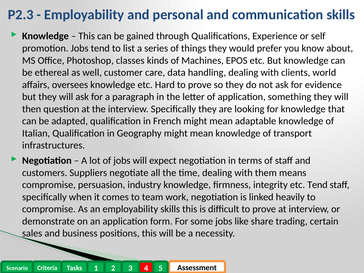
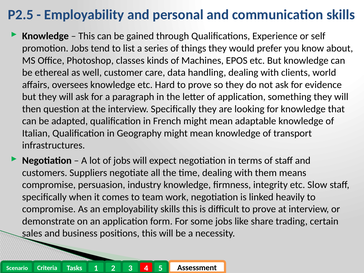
P2.3: P2.3 -> P2.5
etc Tend: Tend -> Slow
